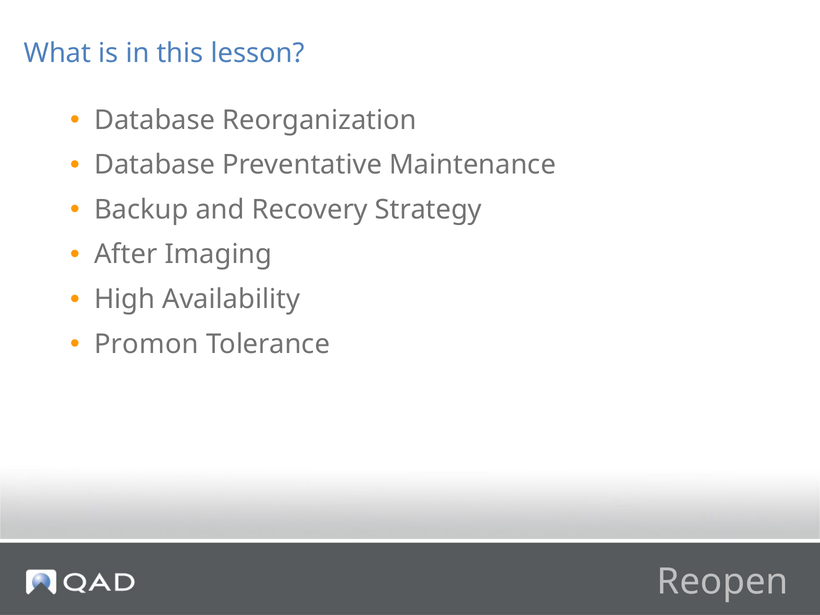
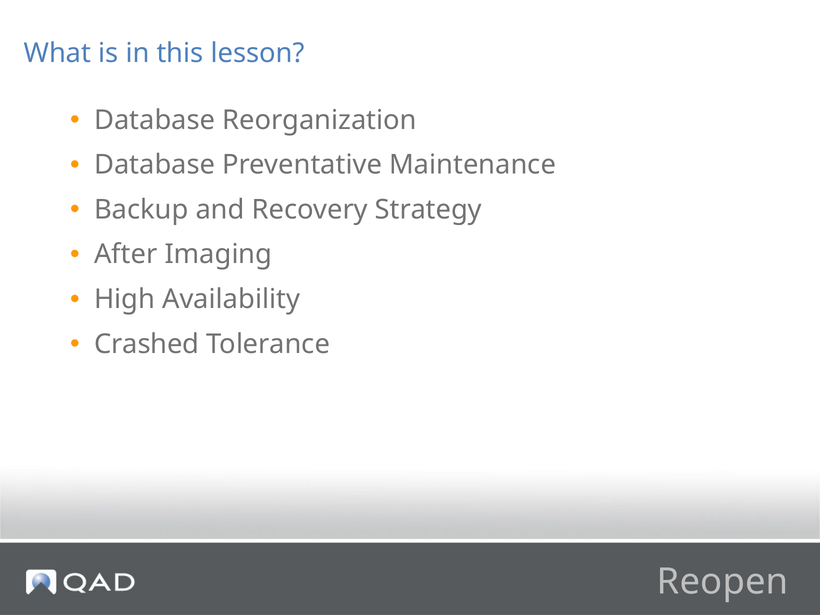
Promon: Promon -> Crashed
